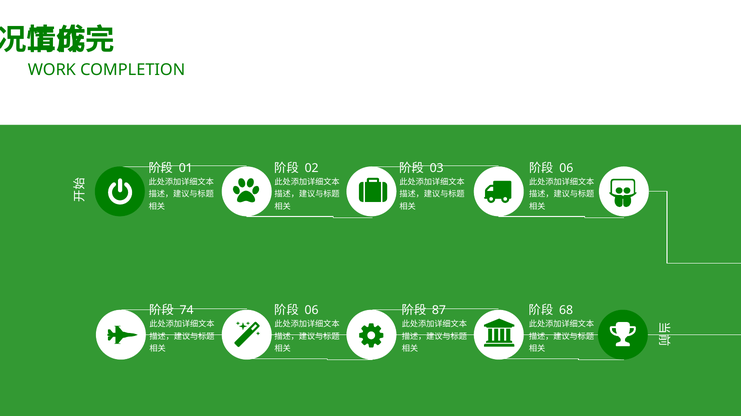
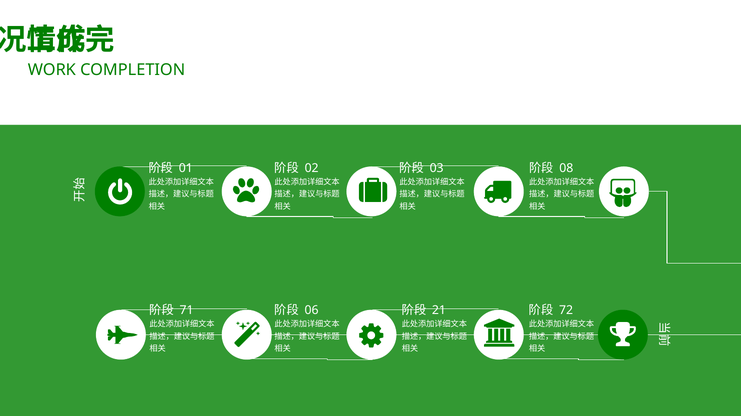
06 at (566, 169): 06 -> 08
74: 74 -> 71
87: 87 -> 21
68: 68 -> 72
